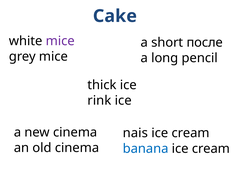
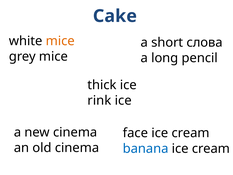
mice at (60, 41) colour: purple -> orange
после: после -> слова
nais: nais -> face
